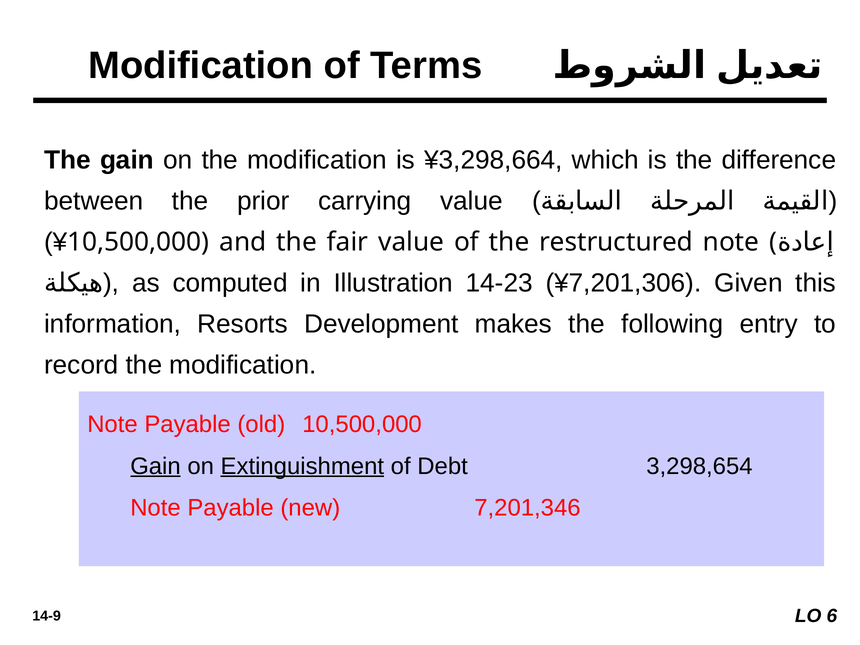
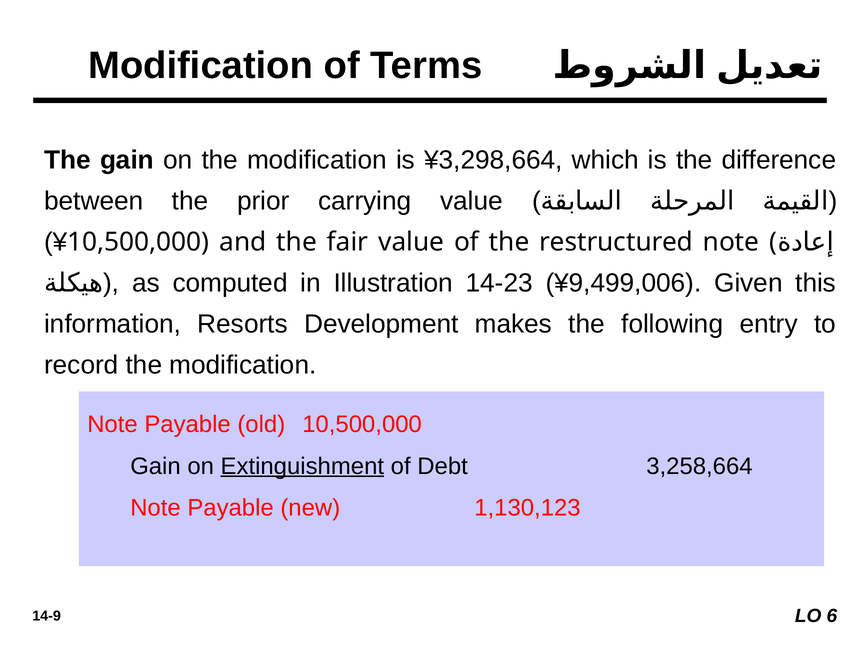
¥7,201,306: ¥7,201,306 -> ¥9,499,006
Gain at (155, 466) underline: present -> none
3,298,654: 3,298,654 -> 3,258,664
7,201,346: 7,201,346 -> 1,130,123
